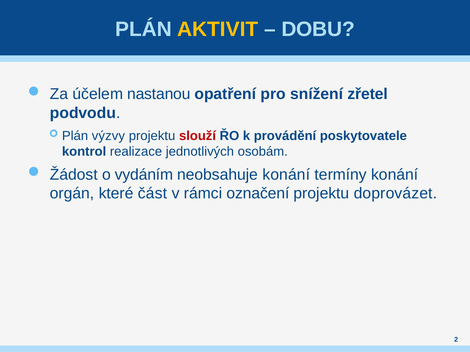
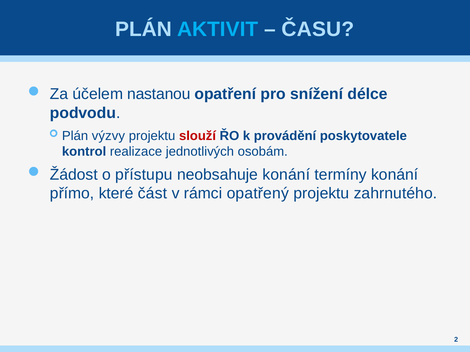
AKTIVIT colour: yellow -> light blue
DOBU: DOBU -> ČASU
zřetel: zřetel -> délce
vydáním: vydáním -> přístupu
orgán: orgán -> přímo
označení: označení -> opatřený
doprovázet: doprovázet -> zahrnutého
